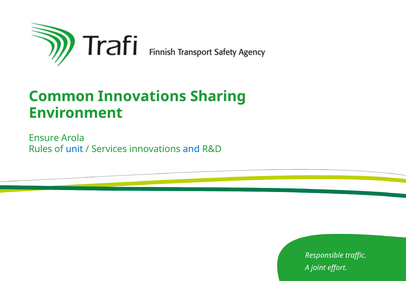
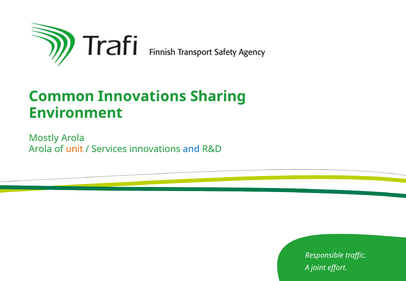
Ensure: Ensure -> Mostly
Rules at (40, 149): Rules -> Arola
unit colour: blue -> orange
